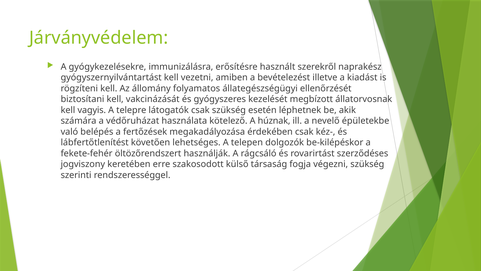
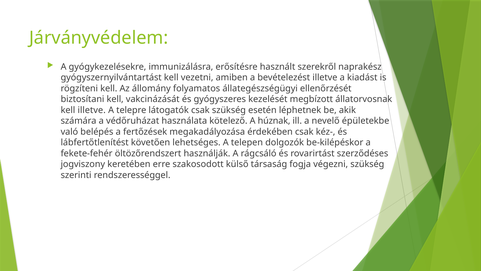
kell vagyis: vagyis -> illetve
